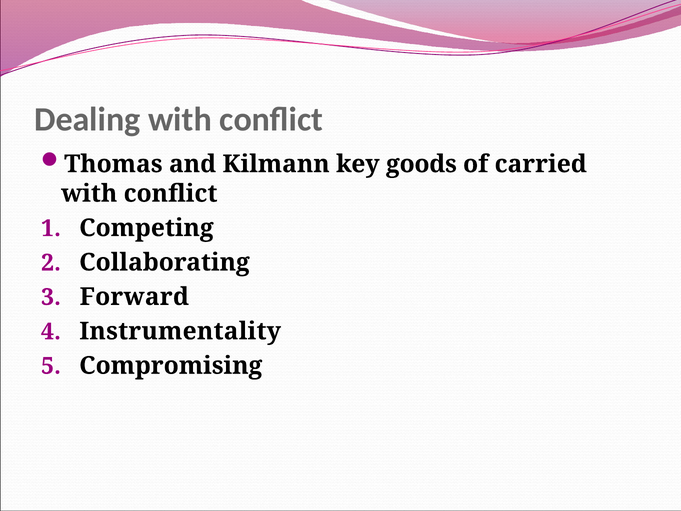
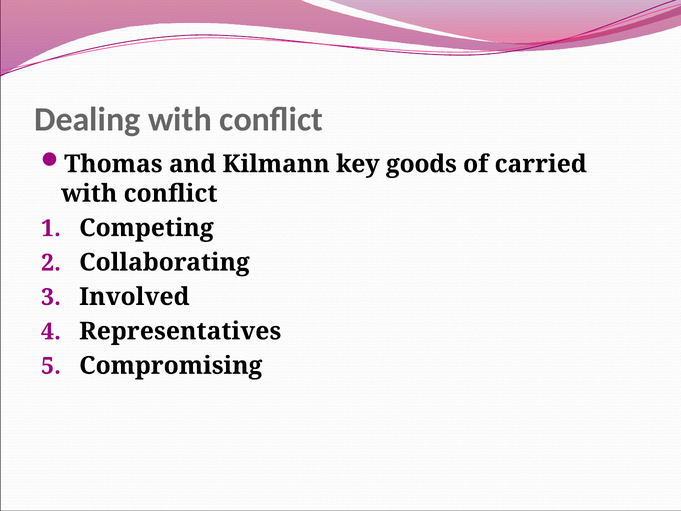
Forward: Forward -> Involved
Instrumentality: Instrumentality -> Representatives
